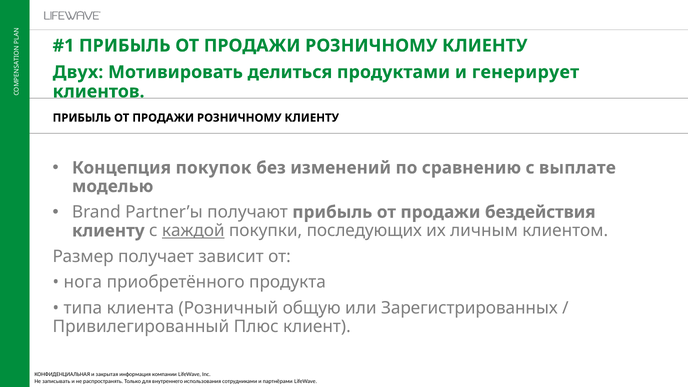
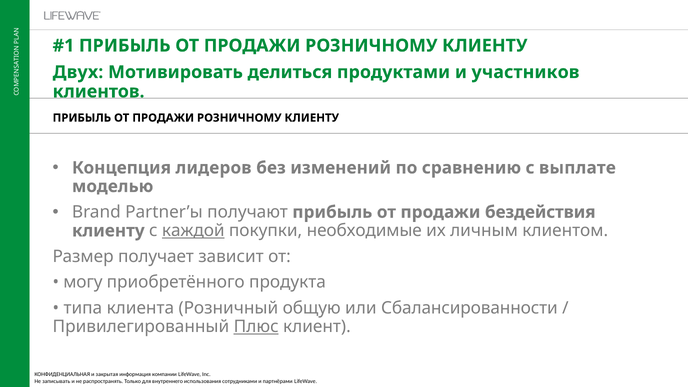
генерирует: генерирует -> участников
покупок: покупок -> лидеров
последующих: последующих -> необходимые
нога: нога -> могу
Зарегистрированных: Зарегистрированных -> Сбалансированности
Плюс underline: none -> present
